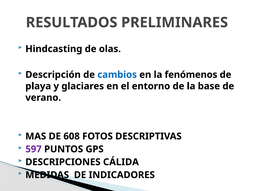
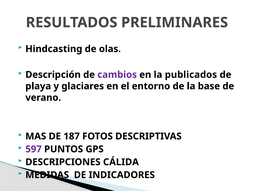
cambios colour: blue -> purple
fenómenos: fenómenos -> publicados
608: 608 -> 187
